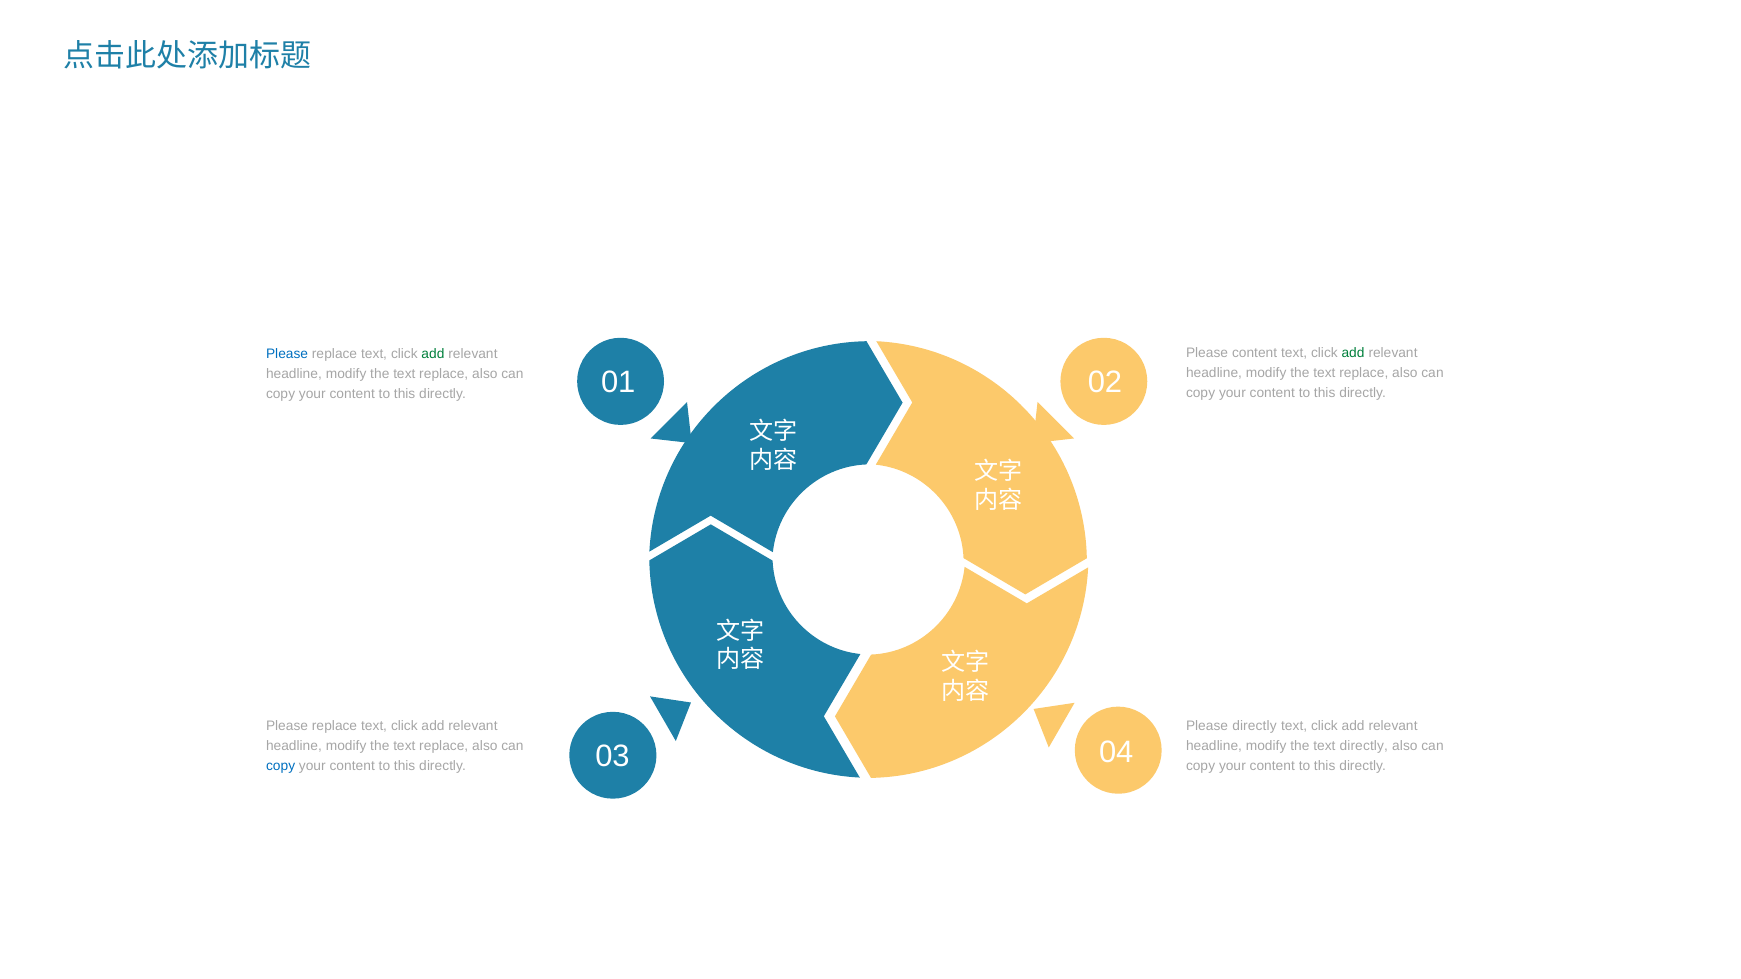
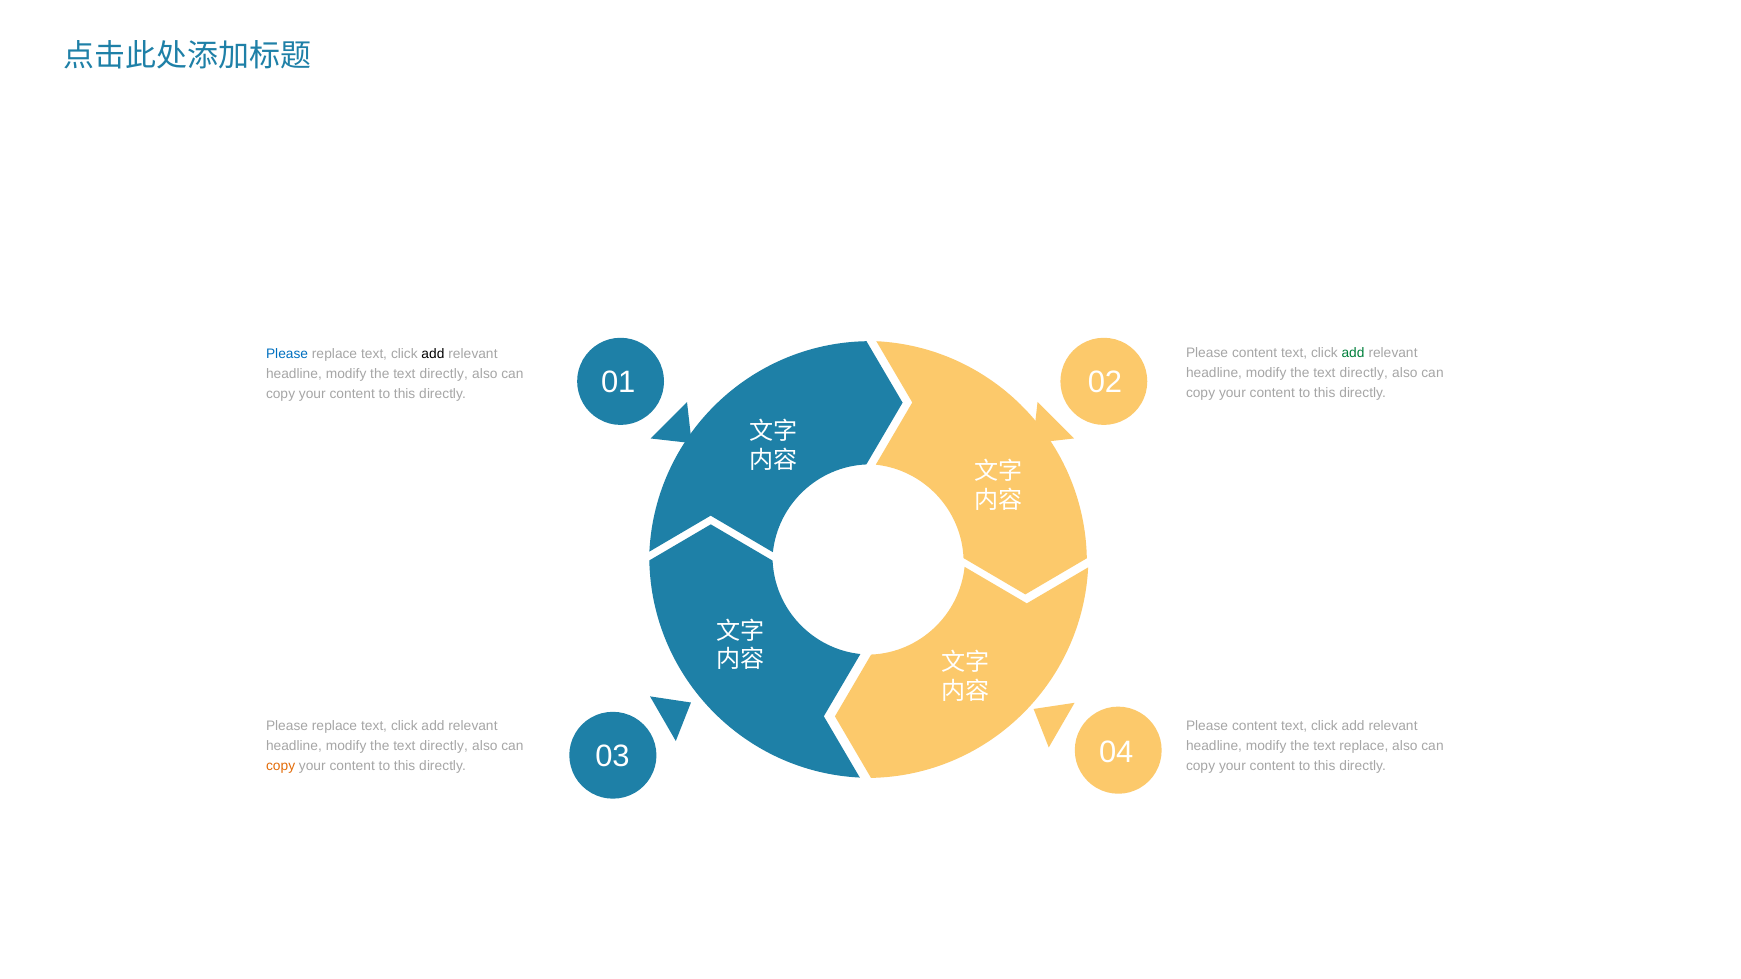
add at (433, 354) colour: green -> black
replace at (1364, 373): replace -> directly
replace at (444, 374): replace -> directly
directly at (1255, 727): directly -> content
replace at (444, 746): replace -> directly
text directly: directly -> replace
copy at (281, 766) colour: blue -> orange
